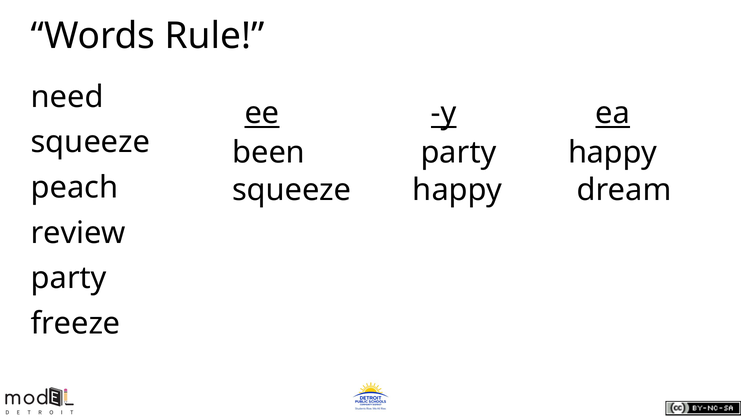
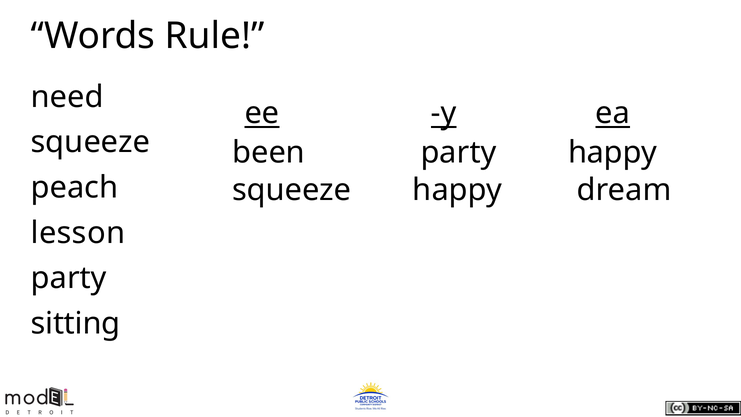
review: review -> lesson
freeze: freeze -> sitting
